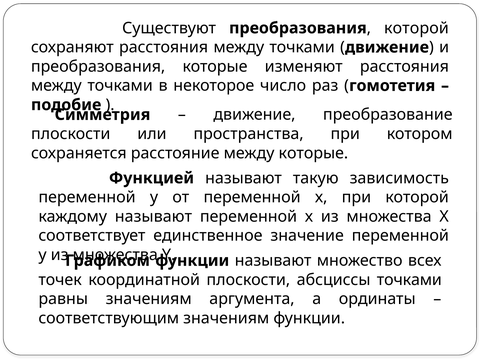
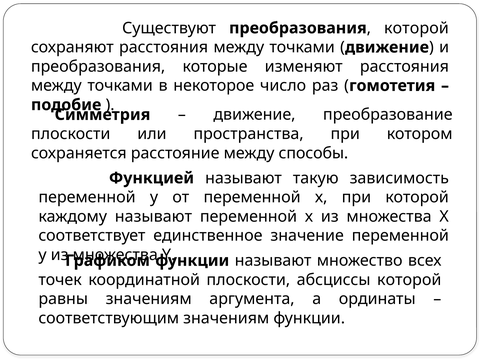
между которые: которые -> способы
абсциссы точками: точками -> которой
